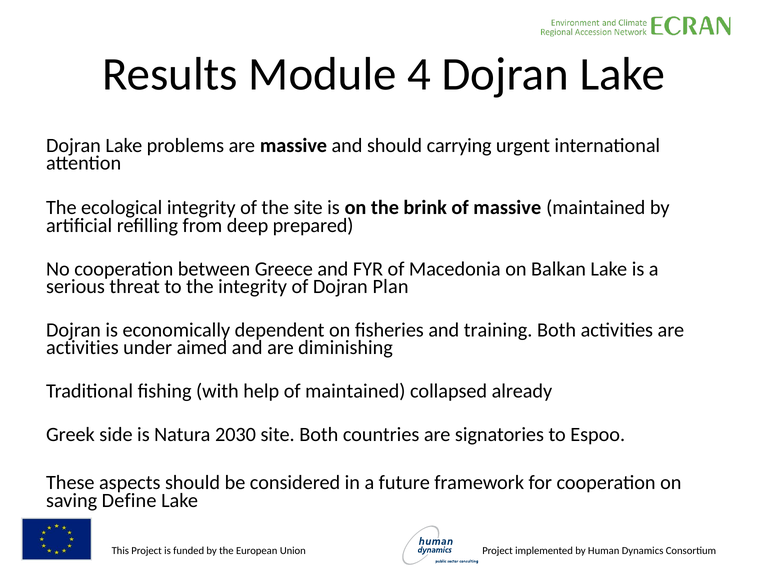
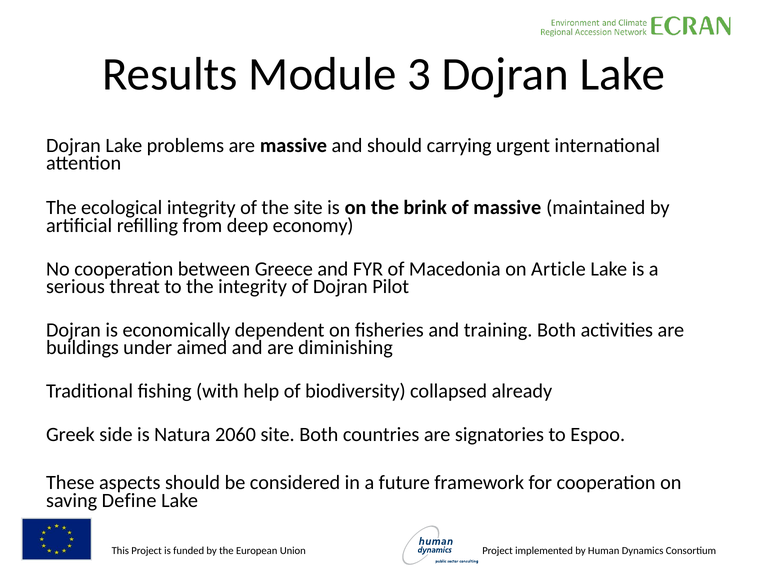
4: 4 -> 3
prepared: prepared -> economy
Balkan: Balkan -> Article
Plan: Plan -> Pilot
activities at (82, 348): activities -> buildings
of maintained: maintained -> biodiversity
2030: 2030 -> 2060
